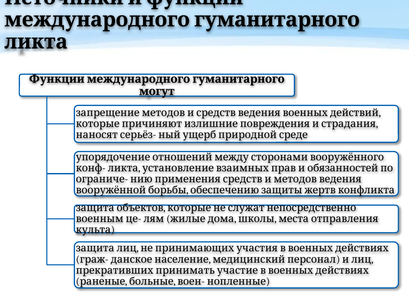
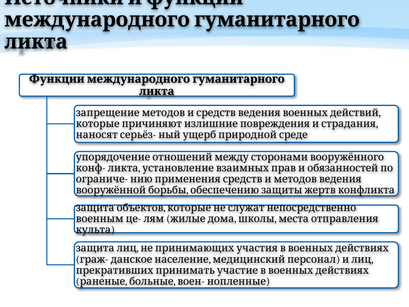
могут at (157, 91): могут -> ликта
